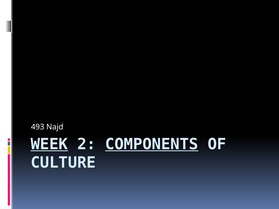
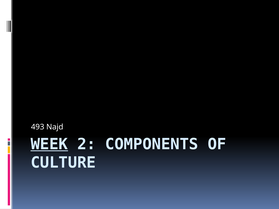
COMPONENTS underline: present -> none
